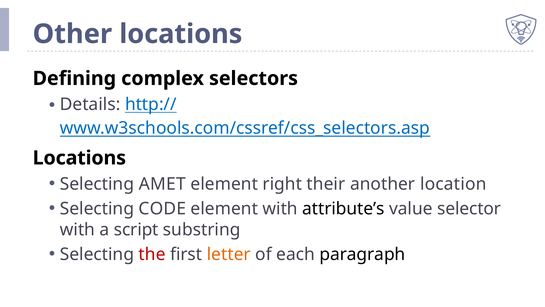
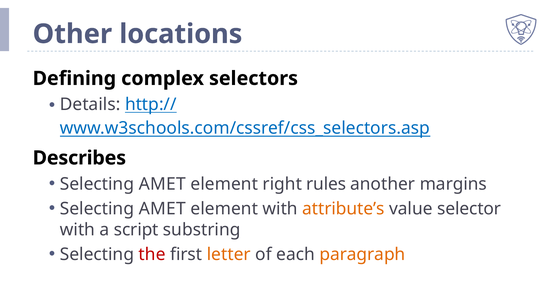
Locations at (79, 158): Locations -> Describes
their: their -> rules
location: location -> margins
CODE at (162, 208): CODE -> AMET
attribute’s colour: black -> orange
paragraph colour: black -> orange
